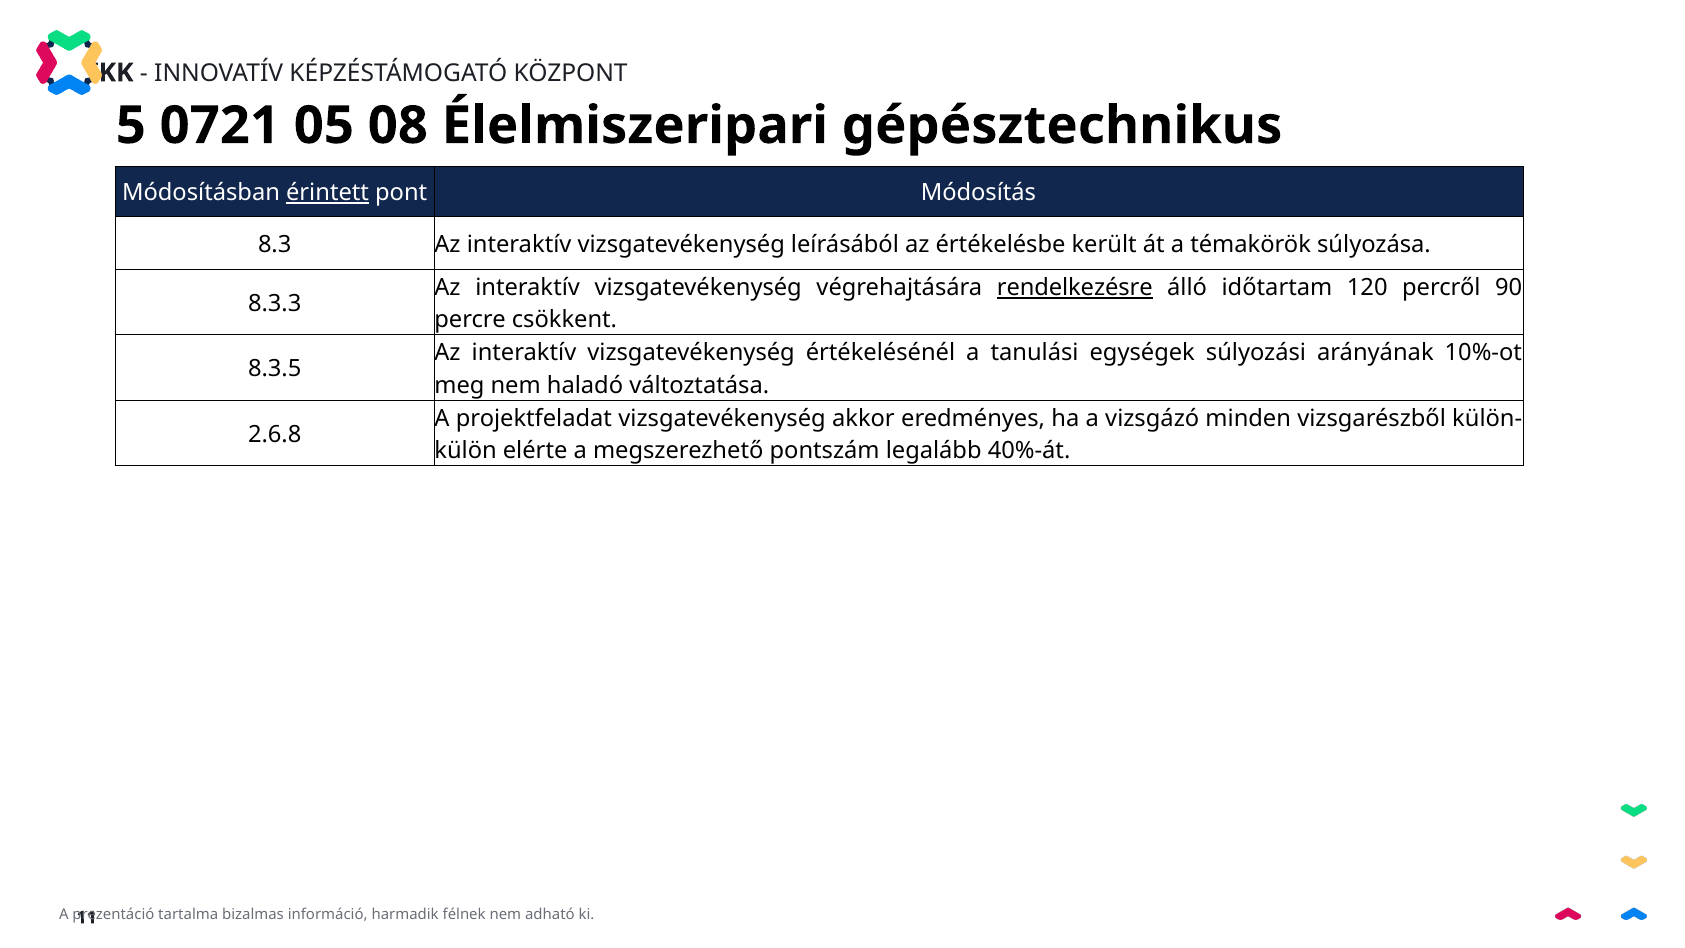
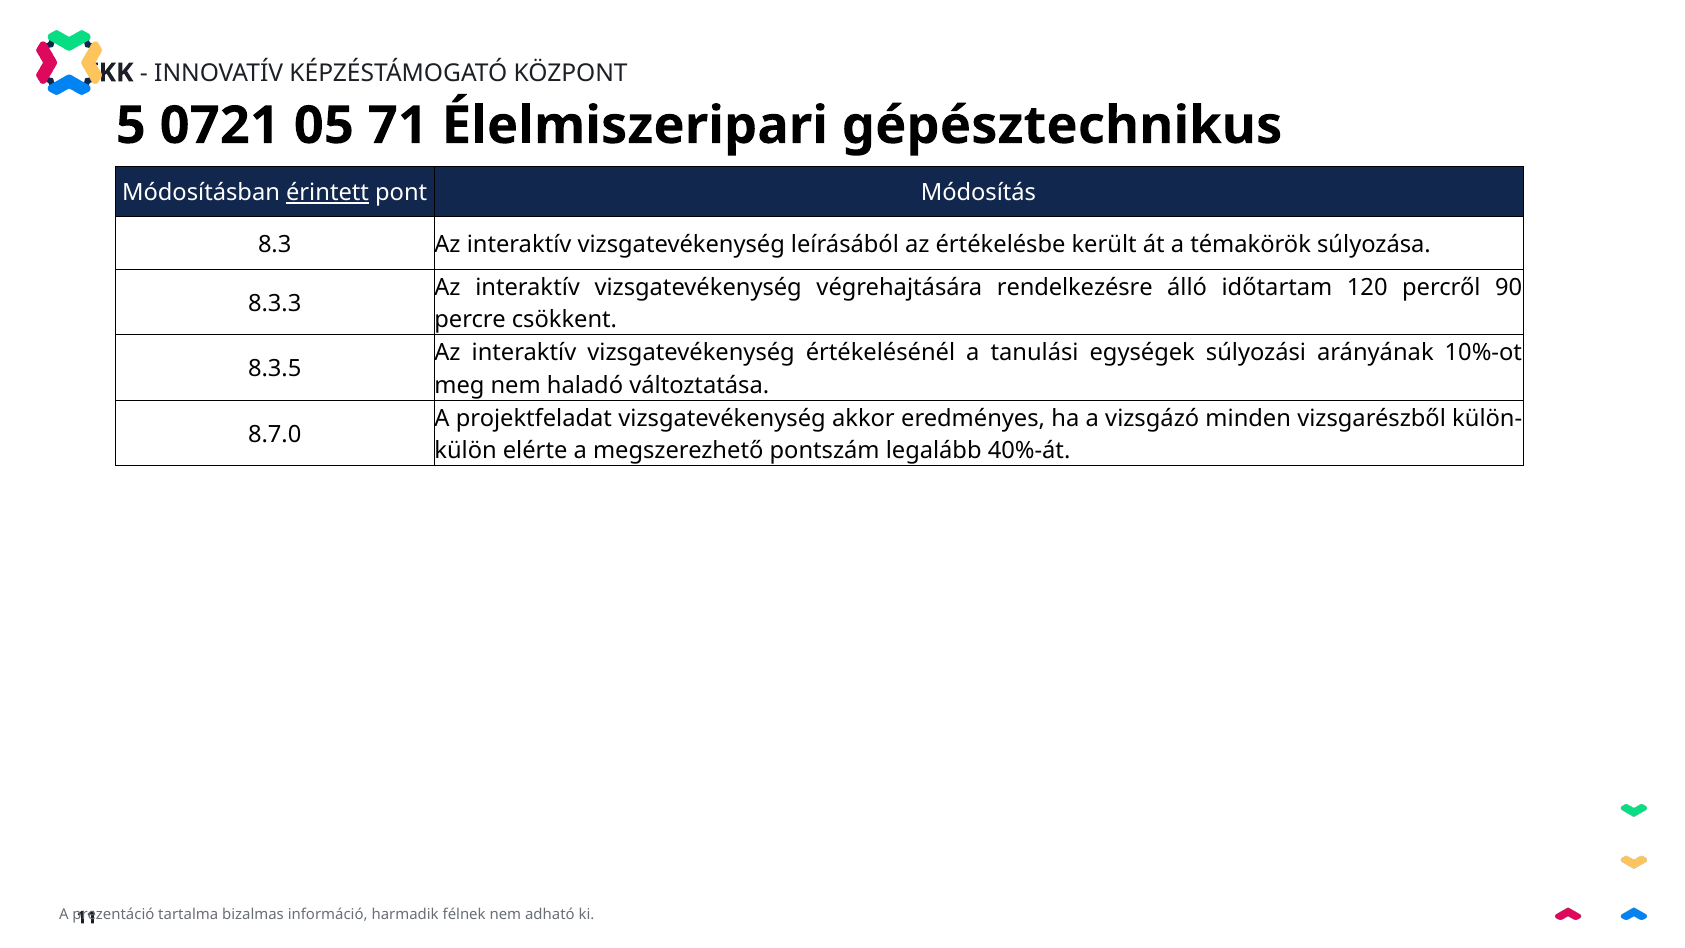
08: 08 -> 71
rendelkezésre underline: present -> none
2.6.8: 2.6.8 -> 8.7.0
